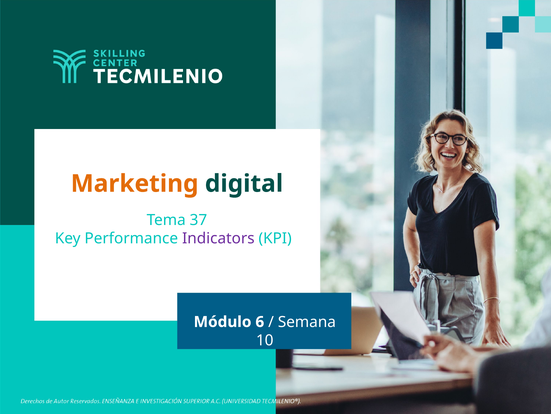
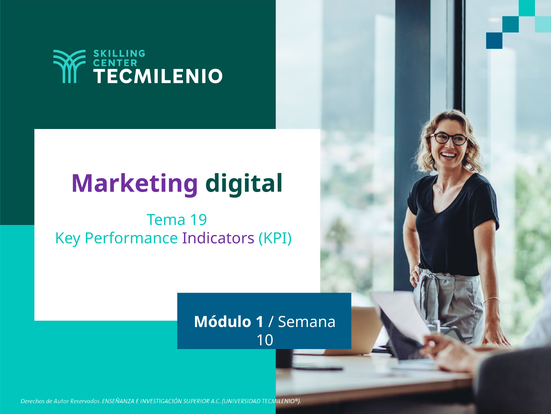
Marketing colour: orange -> purple
37: 37 -> 19
6: 6 -> 1
